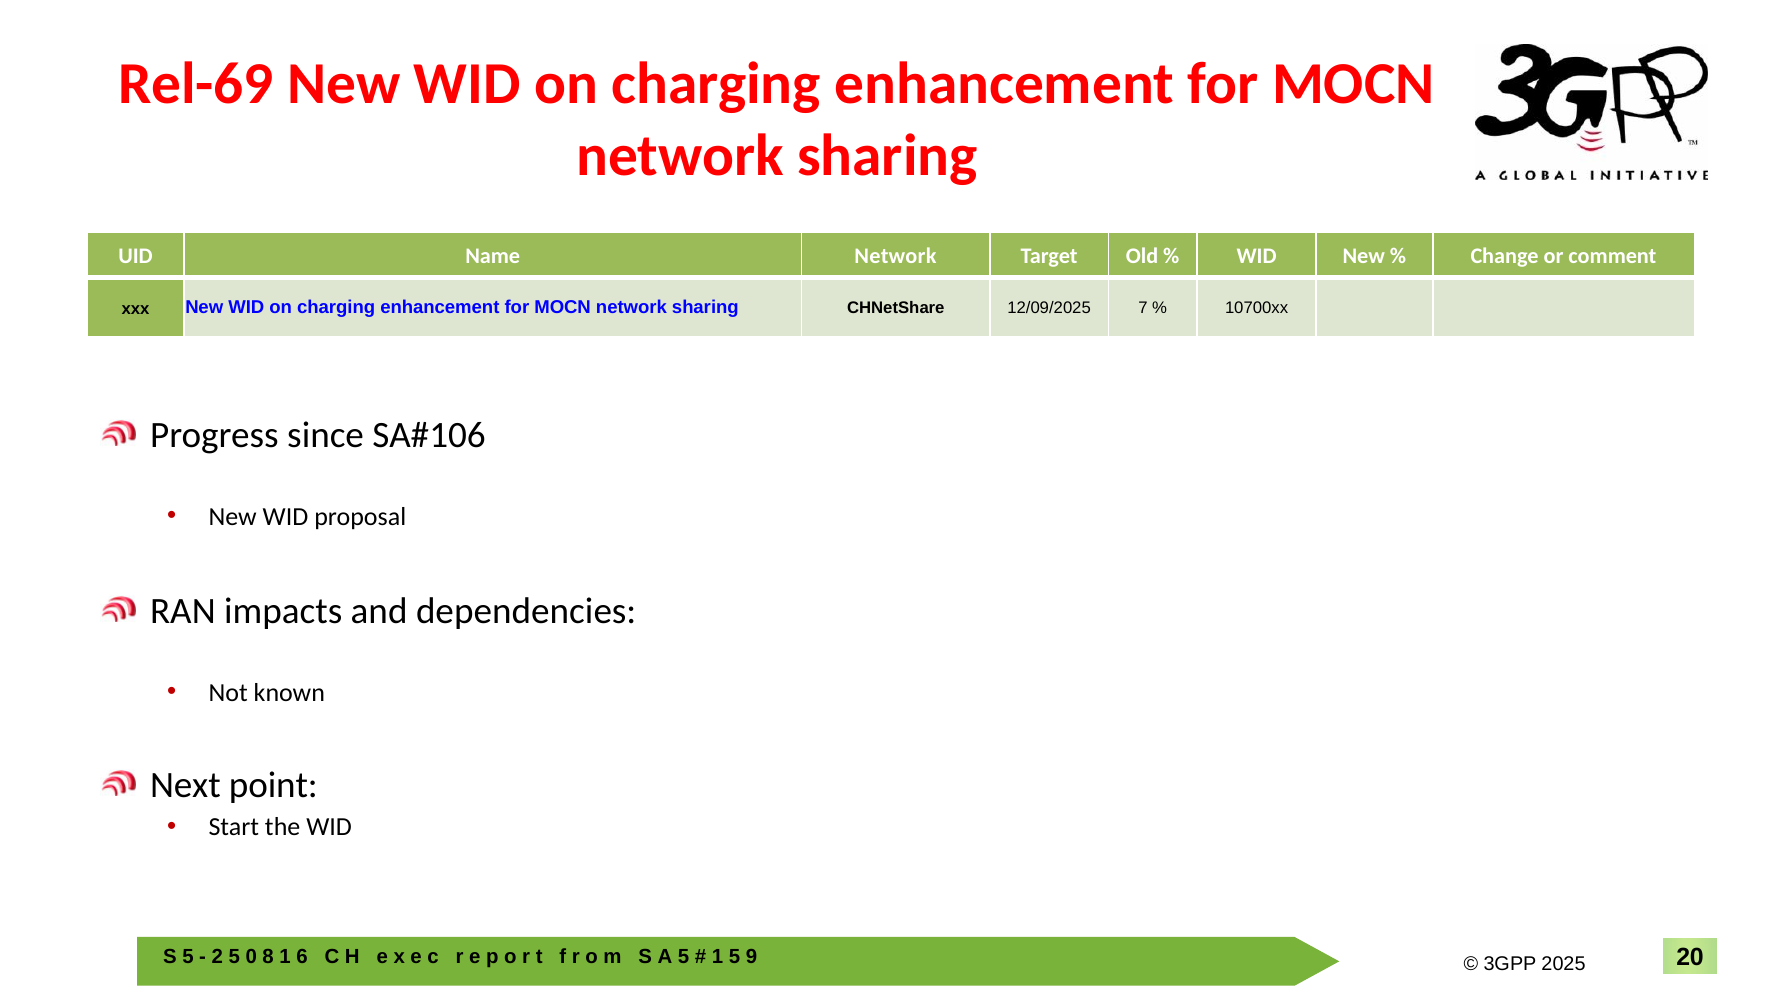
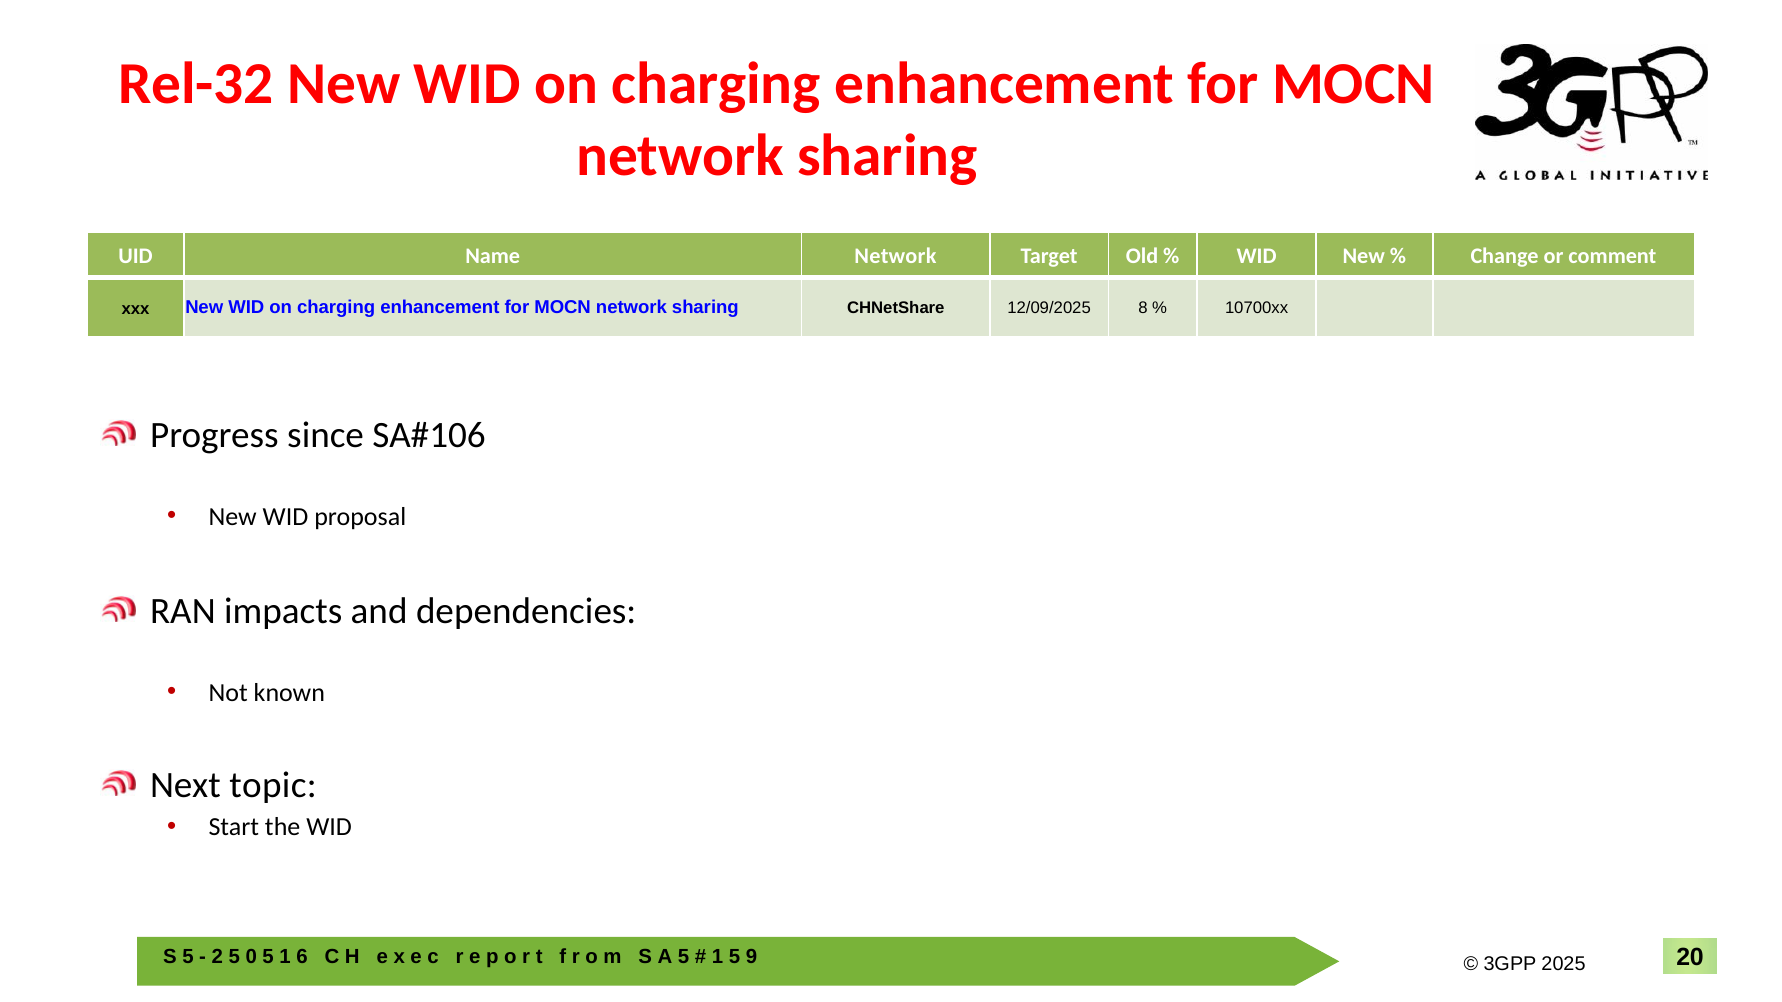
Rel-69: Rel-69 -> Rel-32
7: 7 -> 8
point: point -> topic
0 8: 8 -> 5
